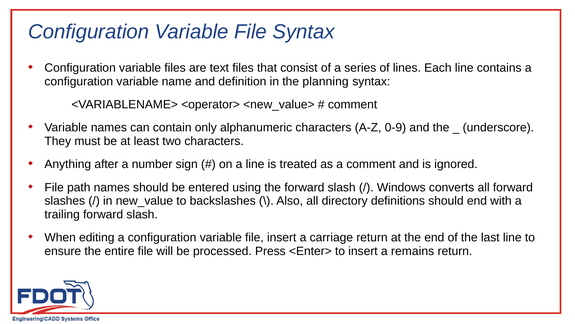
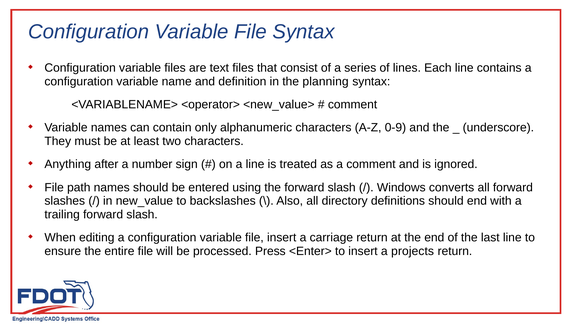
remains: remains -> projects
